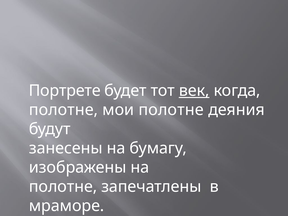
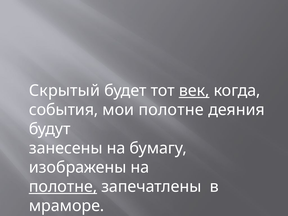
Портрете: Портрете -> Скрытый
полотне at (63, 110): полотне -> события
полотне at (63, 187) underline: none -> present
